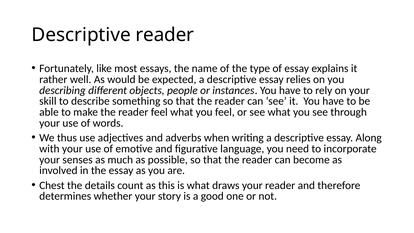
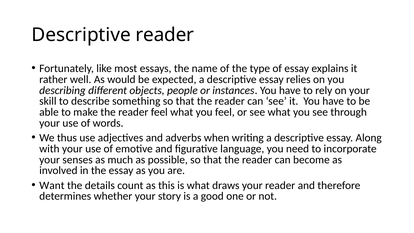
Chest: Chest -> Want
